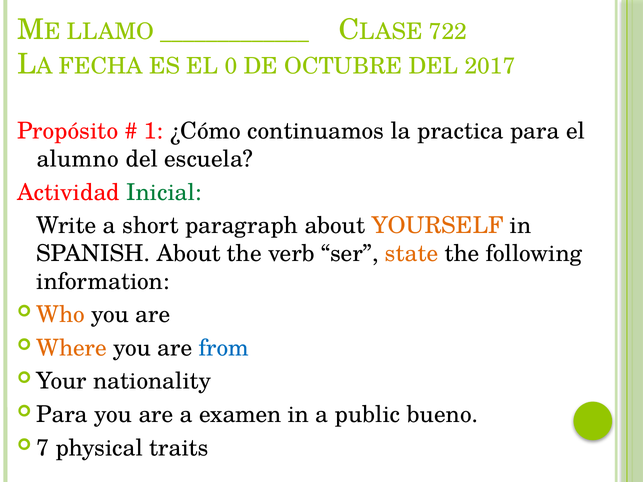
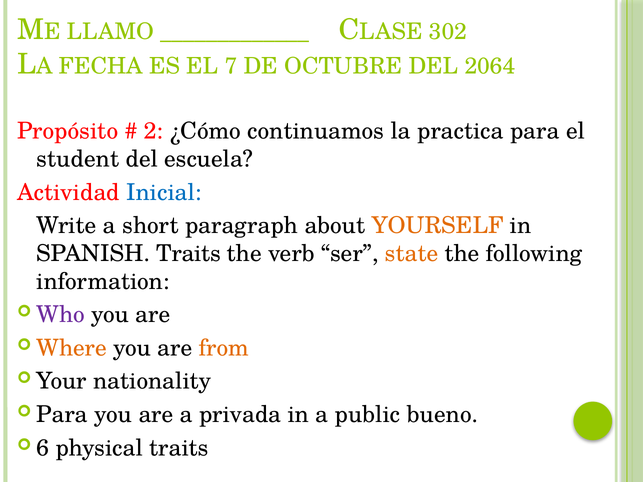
722: 722 -> 302
0: 0 -> 7
2017: 2017 -> 2064
1: 1 -> 2
alumno: alumno -> student
Inicial colour: green -> blue
SPANISH About: About -> Traits
Who colour: orange -> purple
from colour: blue -> orange
examen: examen -> privada
7: 7 -> 6
